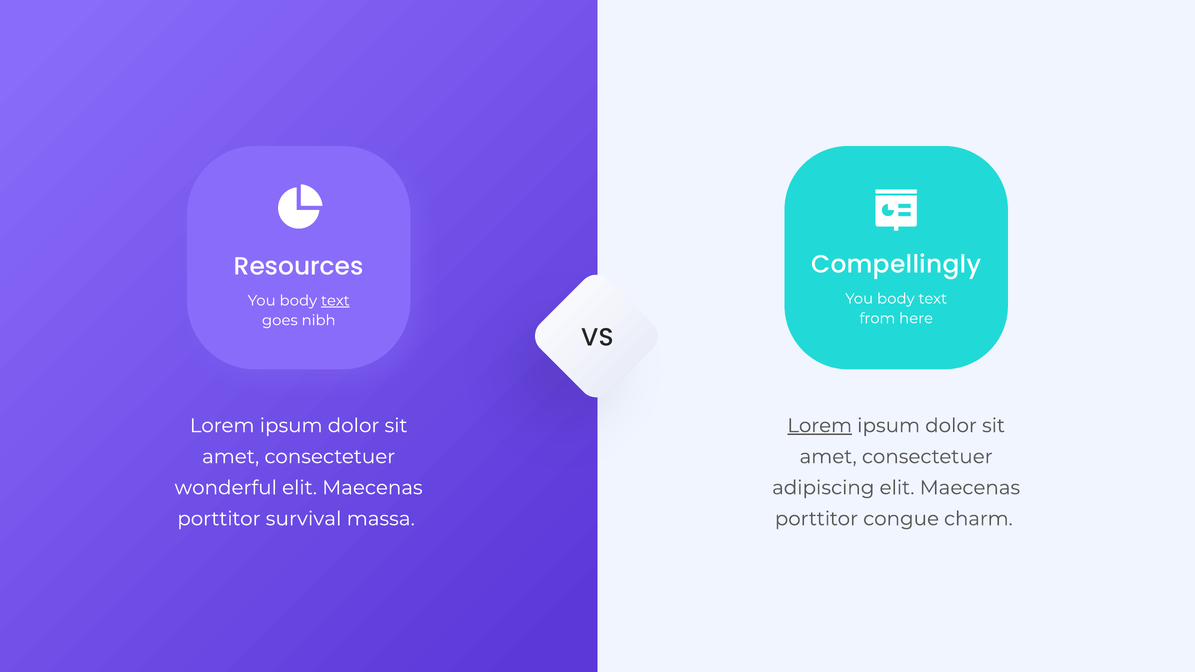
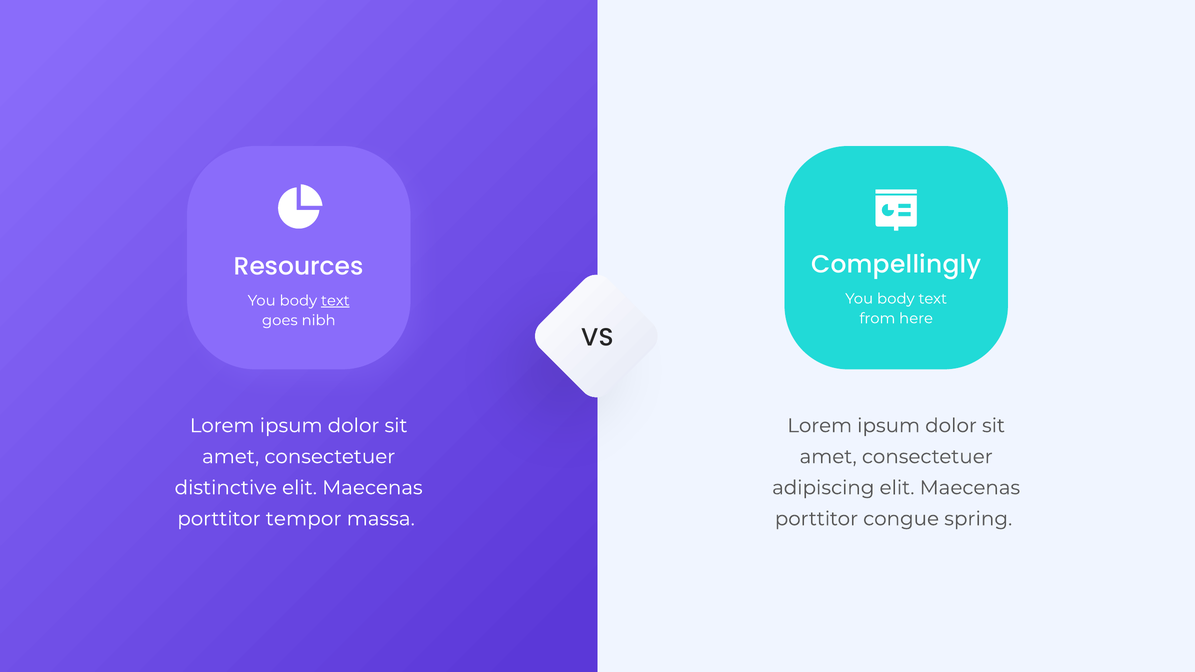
Lorem at (820, 426) underline: present -> none
wonderful: wonderful -> distinctive
survival: survival -> tempor
charm: charm -> spring
